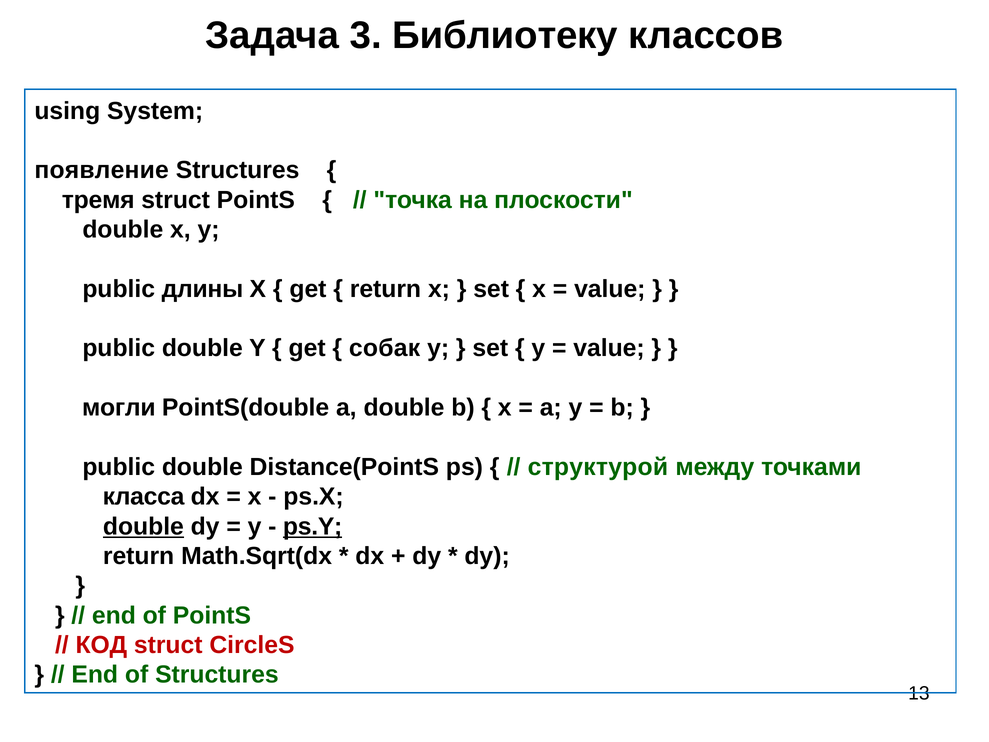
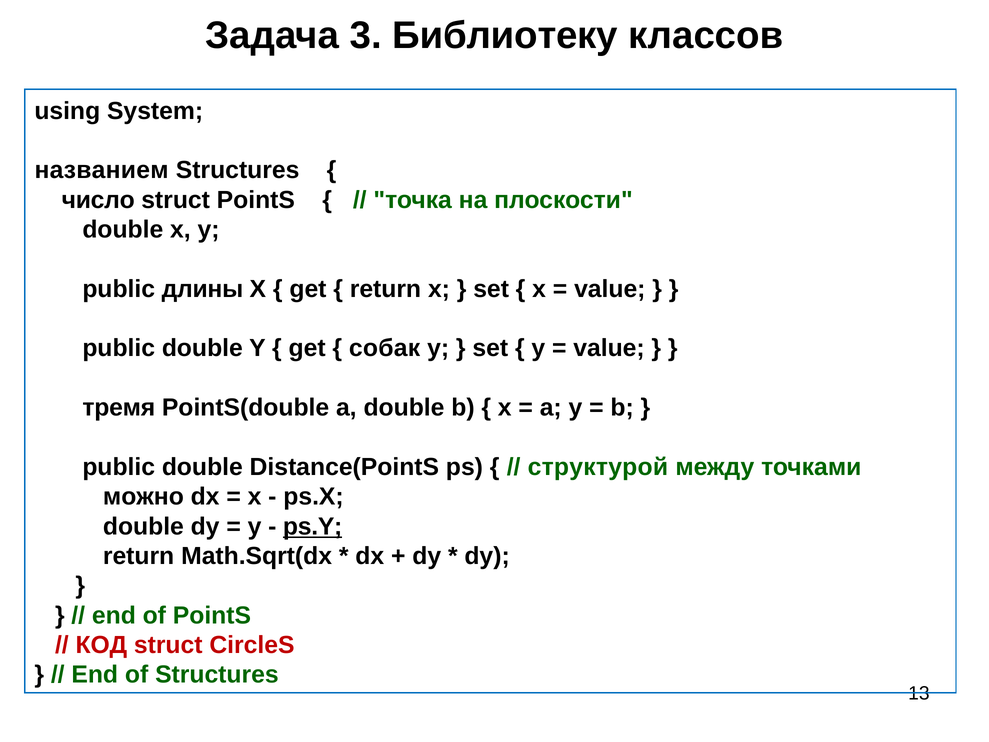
появление: появление -> названием
тремя: тремя -> число
могли: могли -> тремя
класса: класса -> можно
double at (143, 526) underline: present -> none
